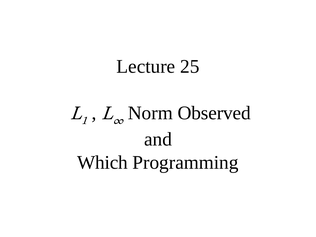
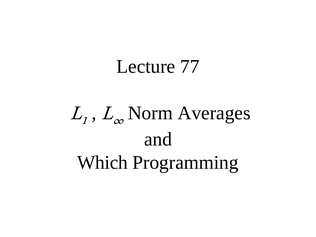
25: 25 -> 77
Observed: Observed -> Averages
